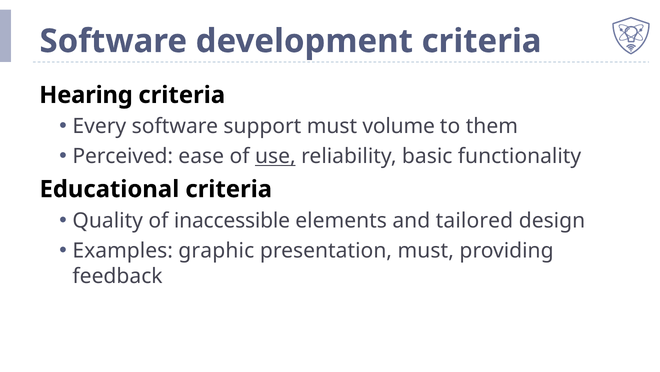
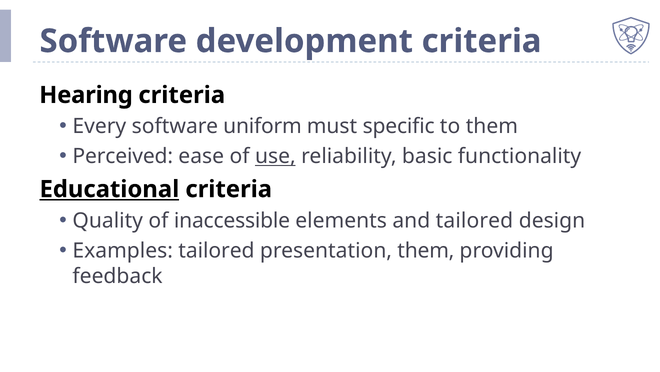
support: support -> uniform
volume: volume -> specific
Educational underline: none -> present
Examples graphic: graphic -> tailored
presentation must: must -> them
